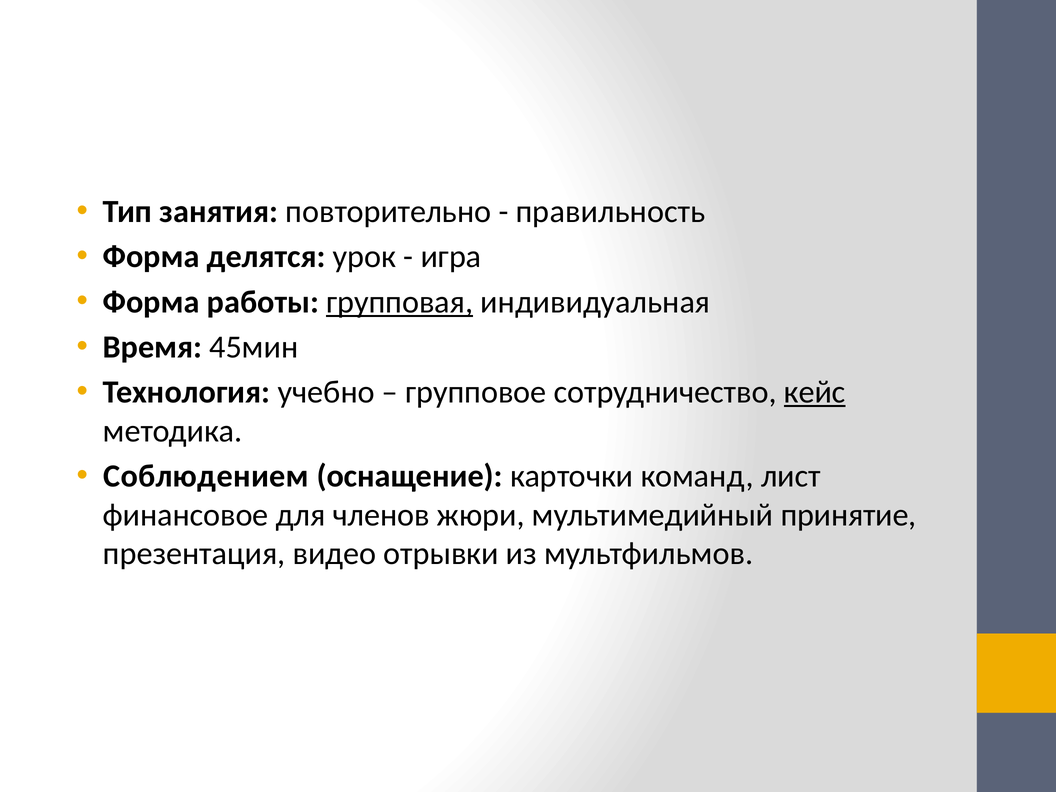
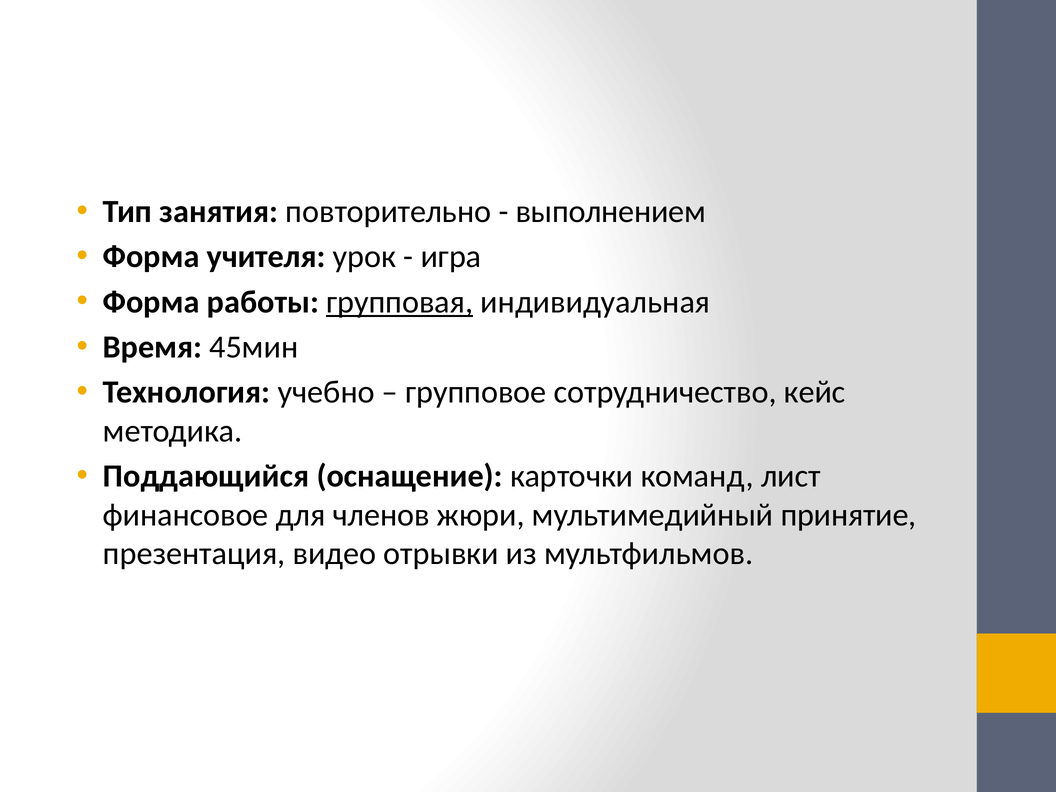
правильность: правильность -> выполнением
делятся: делятся -> учителя
кейс underline: present -> none
Соблюдением: Соблюдением -> Поддающийся
